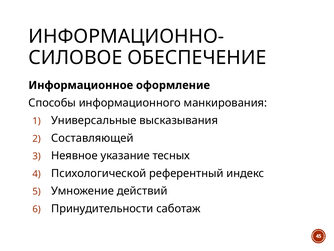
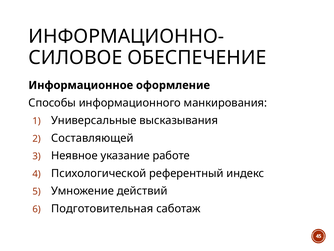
тесных: тесных -> работе
Принудительности: Принудительности -> Подготовительная
